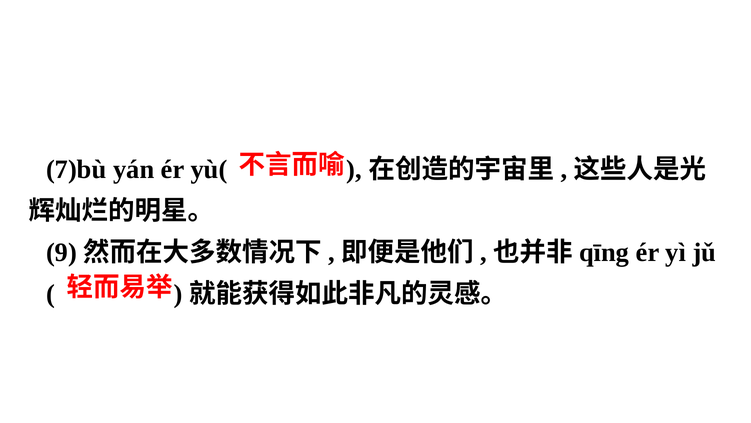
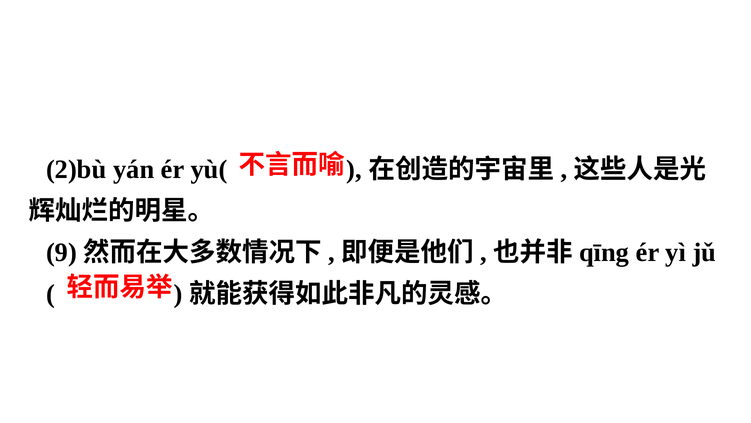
7)bù: 7)bù -> 2)bù
